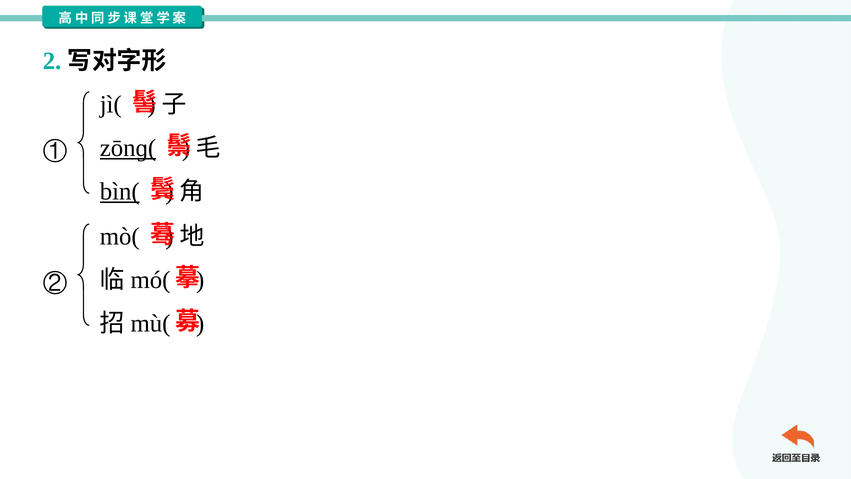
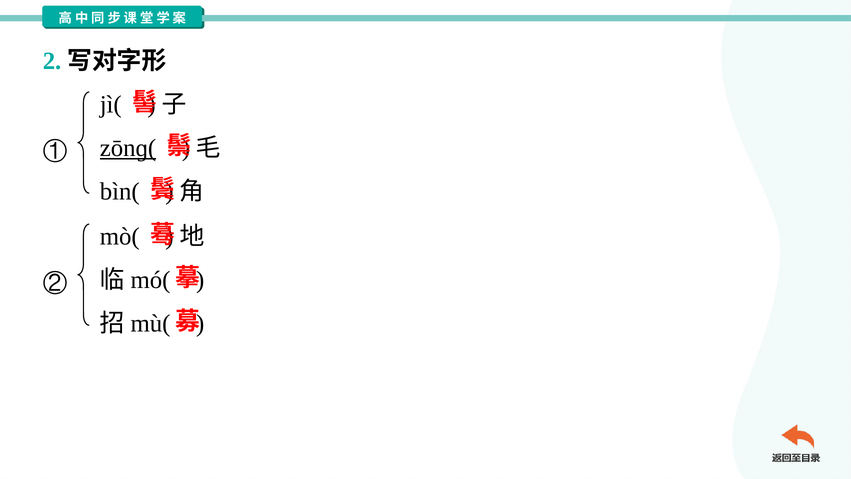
bìn( underline: present -> none
